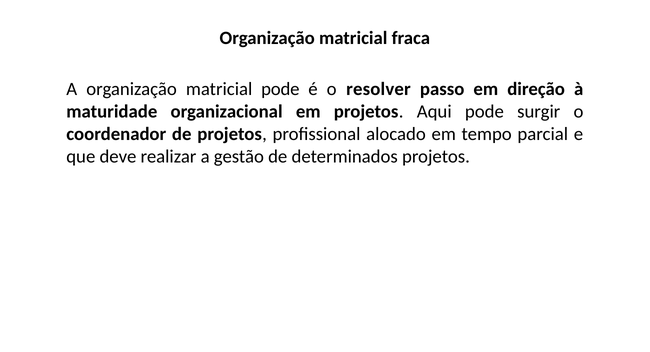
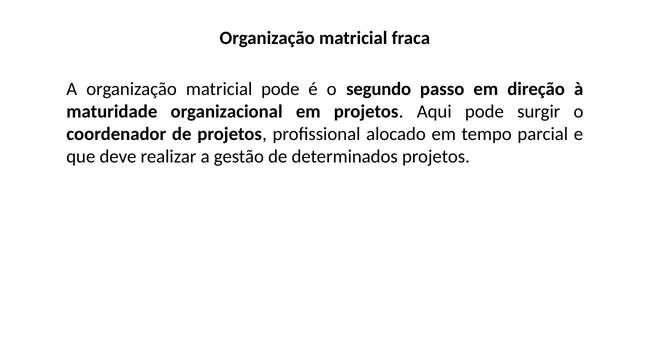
resolver: resolver -> segundo
